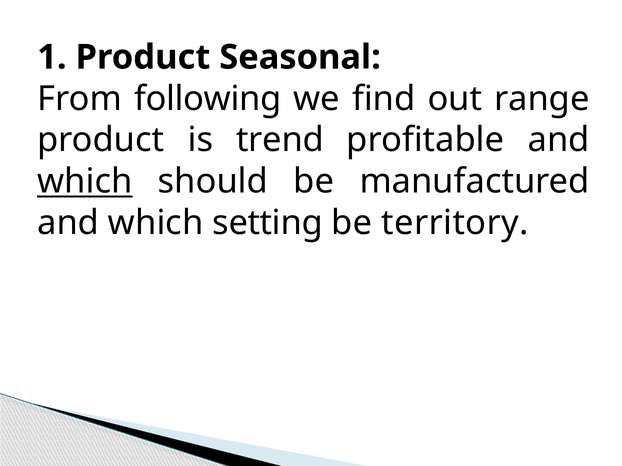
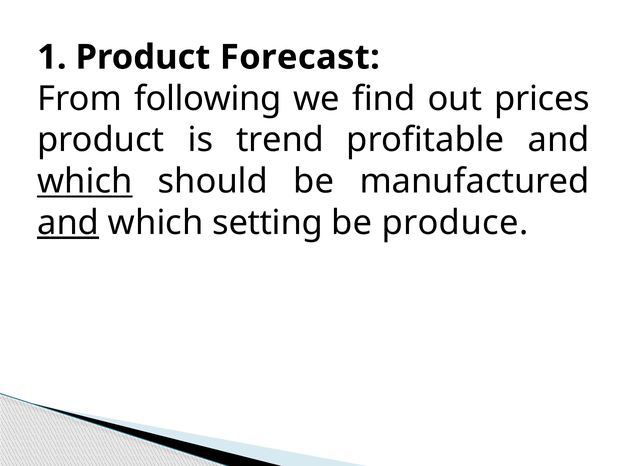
Seasonal: Seasonal -> Forecast
range: range -> prices
and at (68, 223) underline: none -> present
territory: territory -> produce
